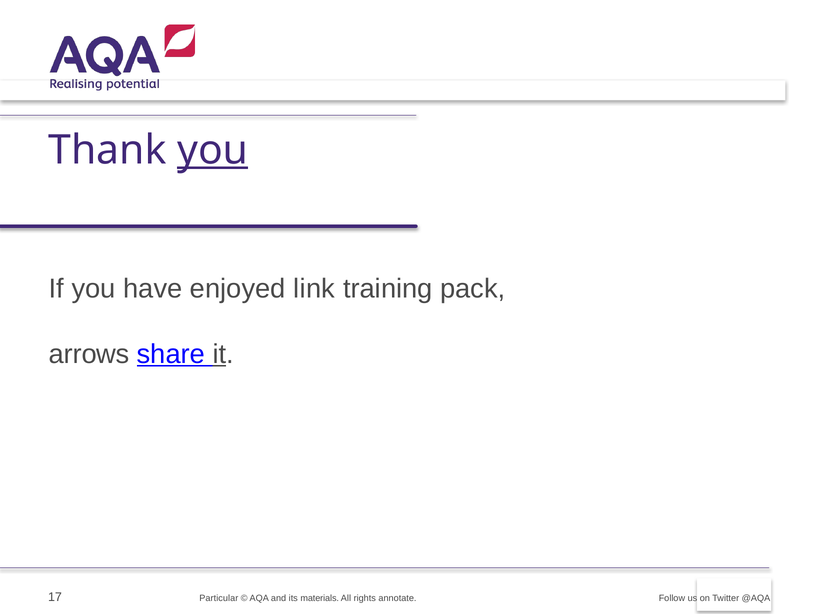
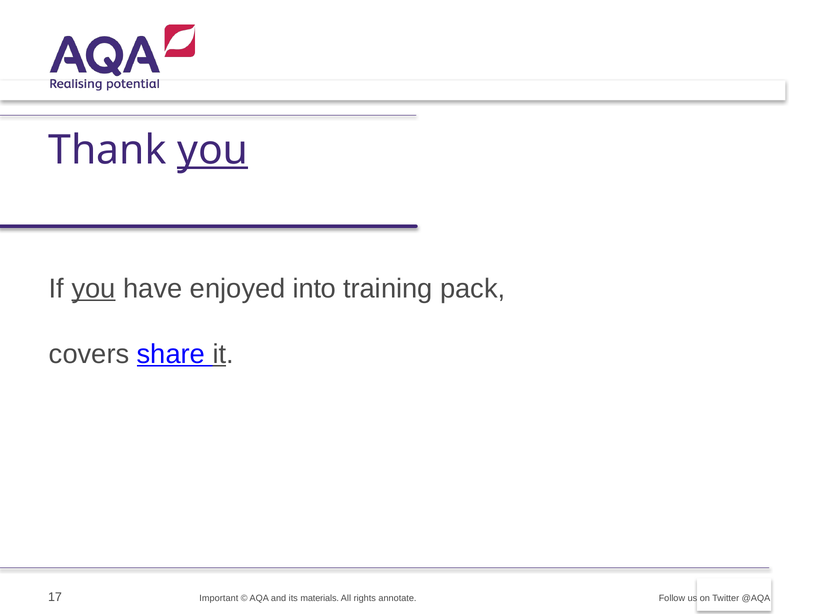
you at (94, 289) underline: none -> present
link: link -> into
arrows: arrows -> covers
Particular: Particular -> Important
